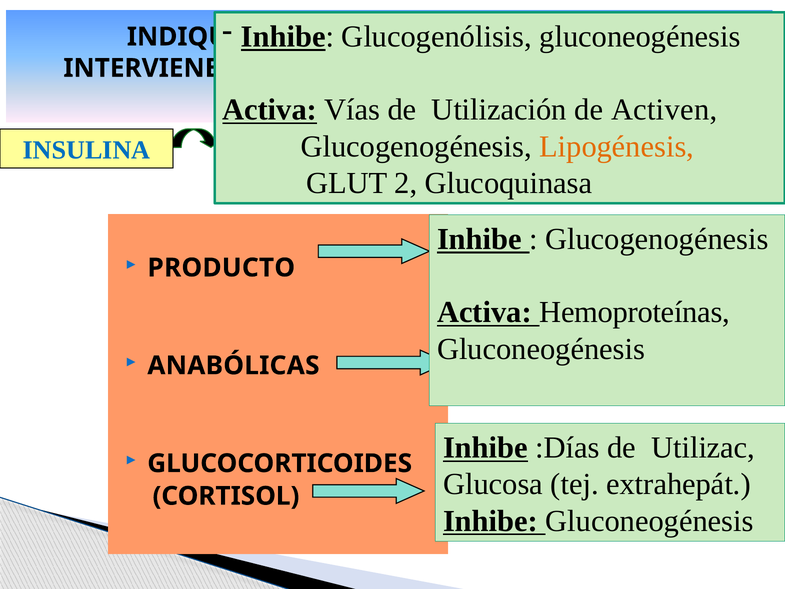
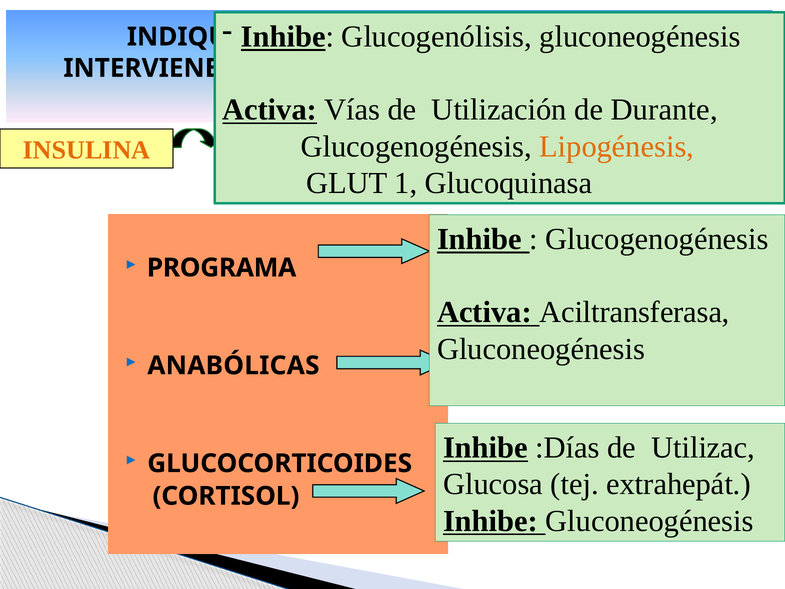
Activen: Activen -> Durante
INSULINA colour: blue -> orange
2: 2 -> 1
PRODUCTO: PRODUCTO -> PROGRAMA
Hemoproteínas: Hemoproteínas -> Aciltransferasa
